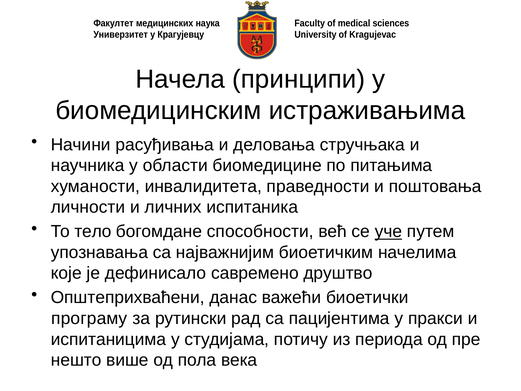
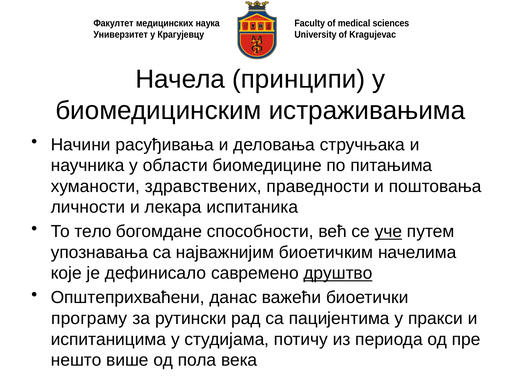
инвалидитета: инвалидитета -> здравствених
личних: личних -> лекара
друштво underline: none -> present
